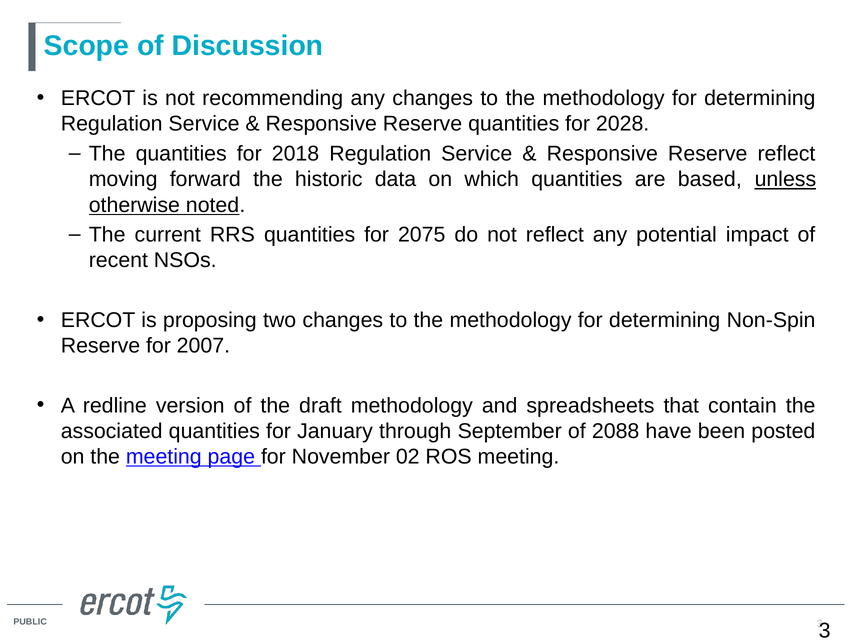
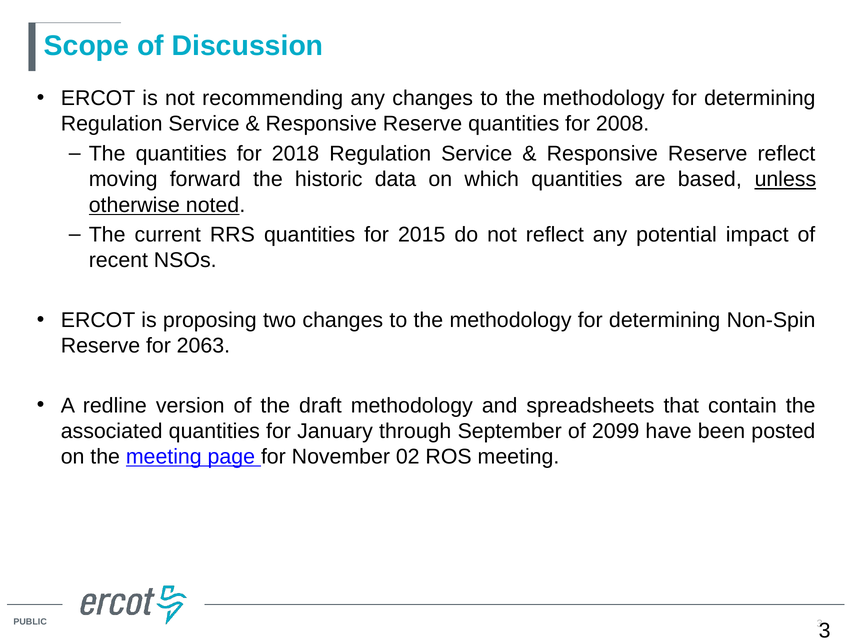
2028: 2028 -> 2008
2075: 2075 -> 2015
2007: 2007 -> 2063
2088: 2088 -> 2099
